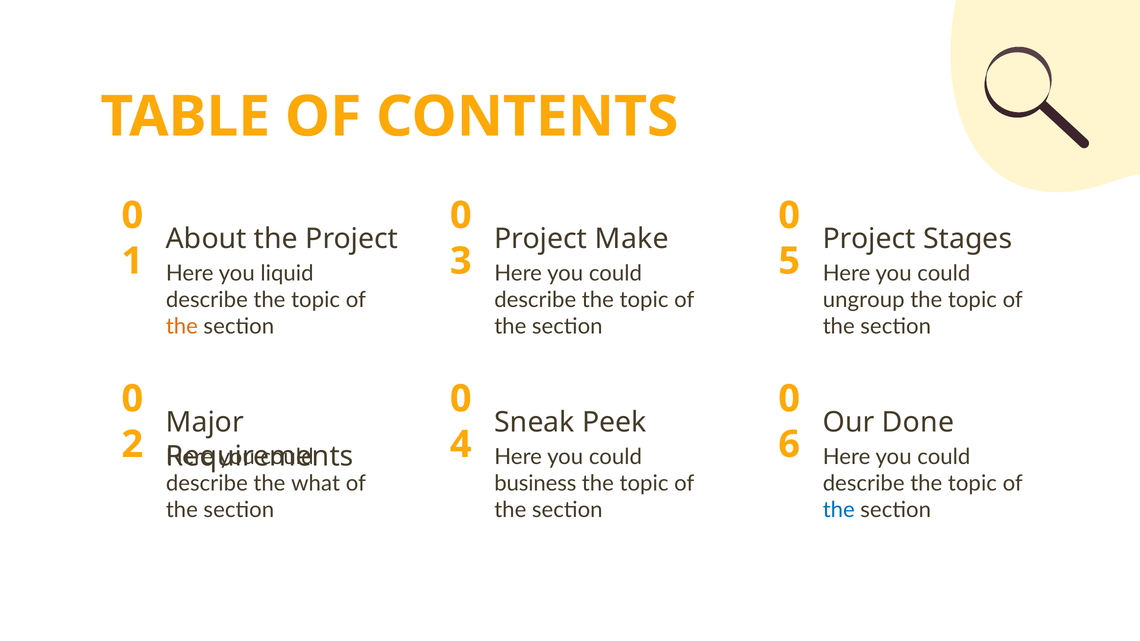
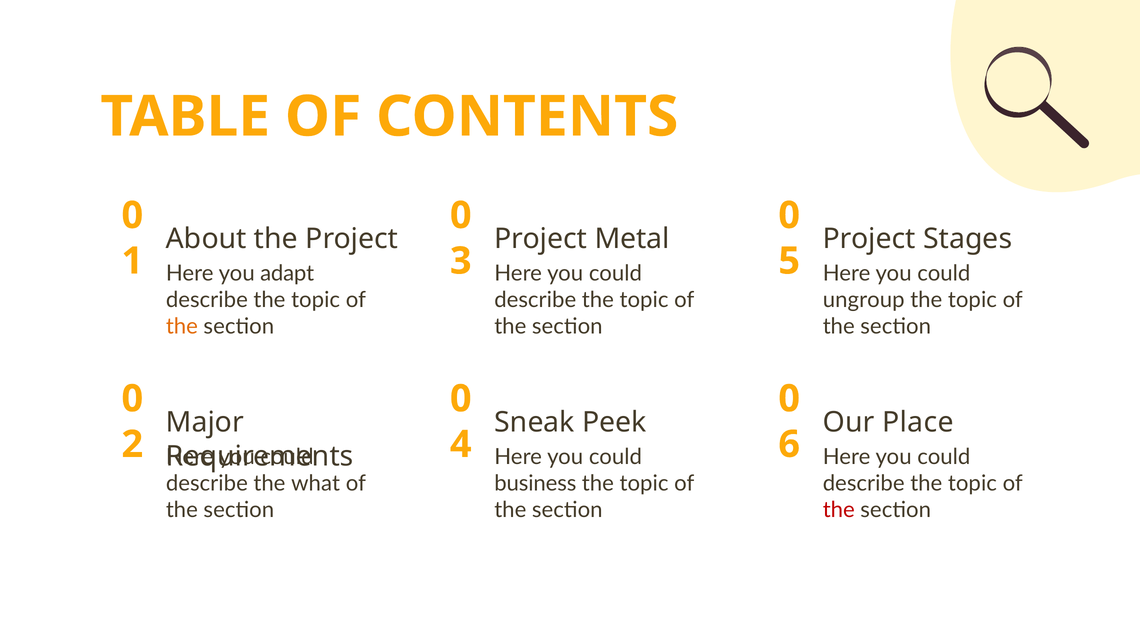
Make: Make -> Metal
liquid: liquid -> adapt
Done: Done -> Place
the at (839, 510) colour: blue -> red
